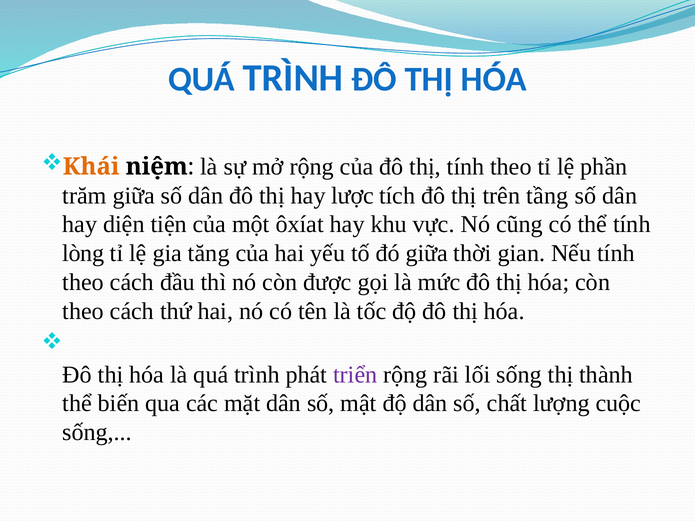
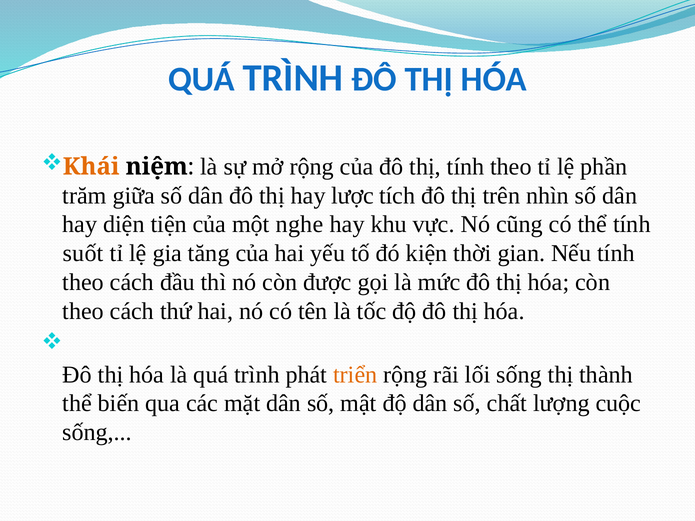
tầng: tầng -> nhìn
ôxíat: ôxíat -> nghe
lòng: lòng -> suốt
đó giữa: giữa -> kiện
triển colour: purple -> orange
